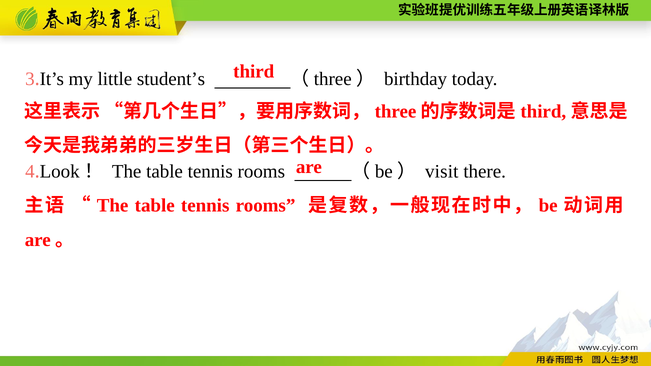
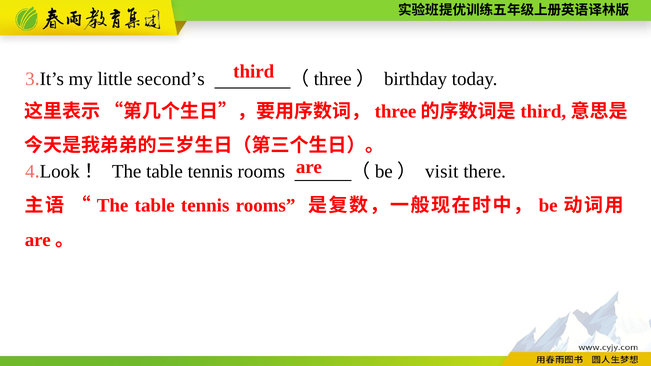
student’s: student’s -> second’s
